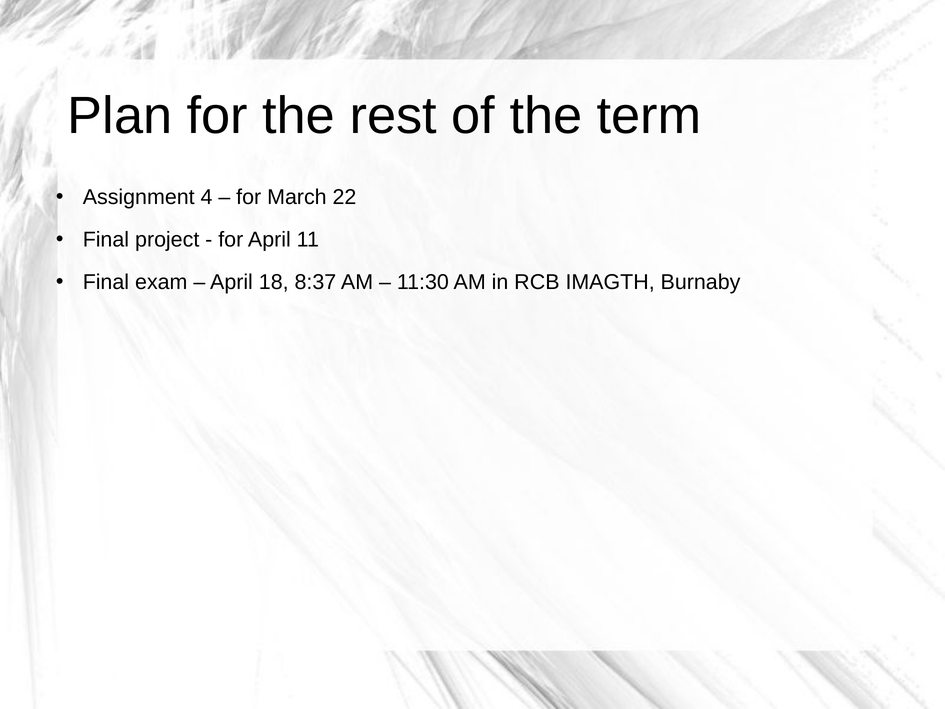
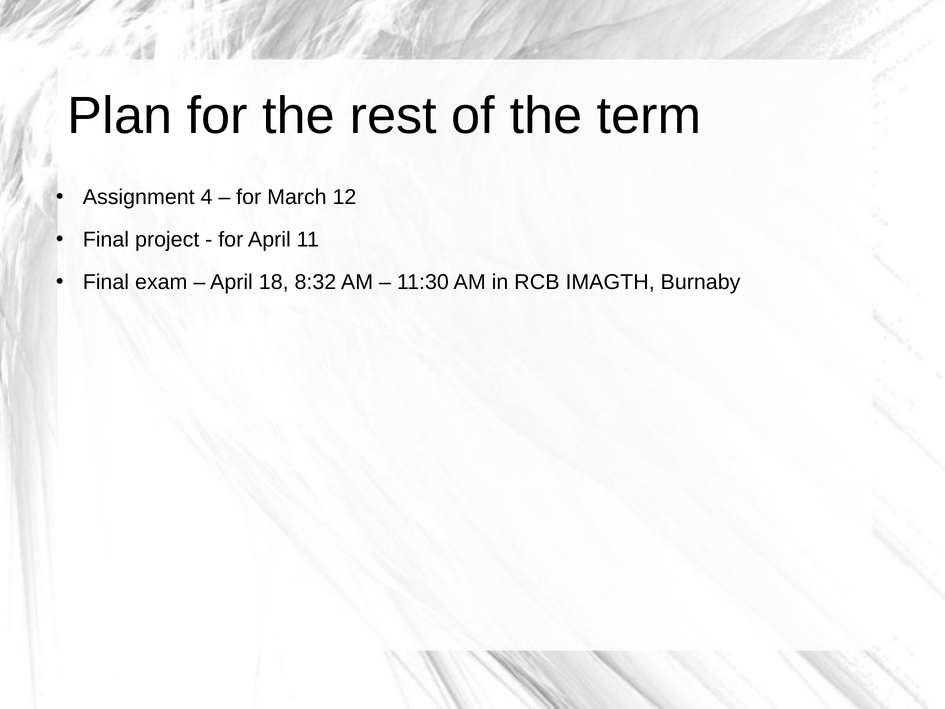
22: 22 -> 12
8:37: 8:37 -> 8:32
